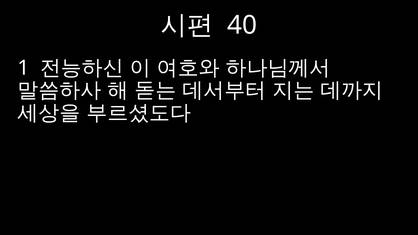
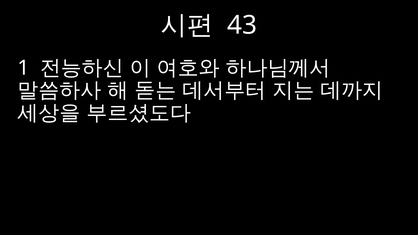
40: 40 -> 43
